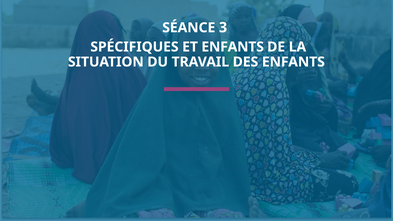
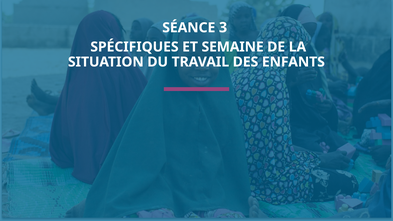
ET ENFANTS: ENFANTS -> SEMAINE
